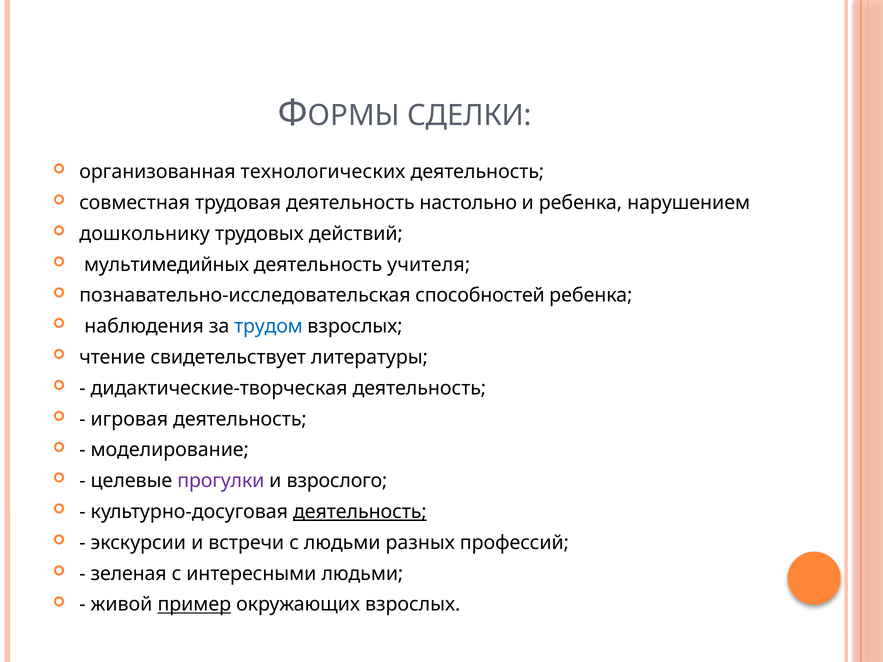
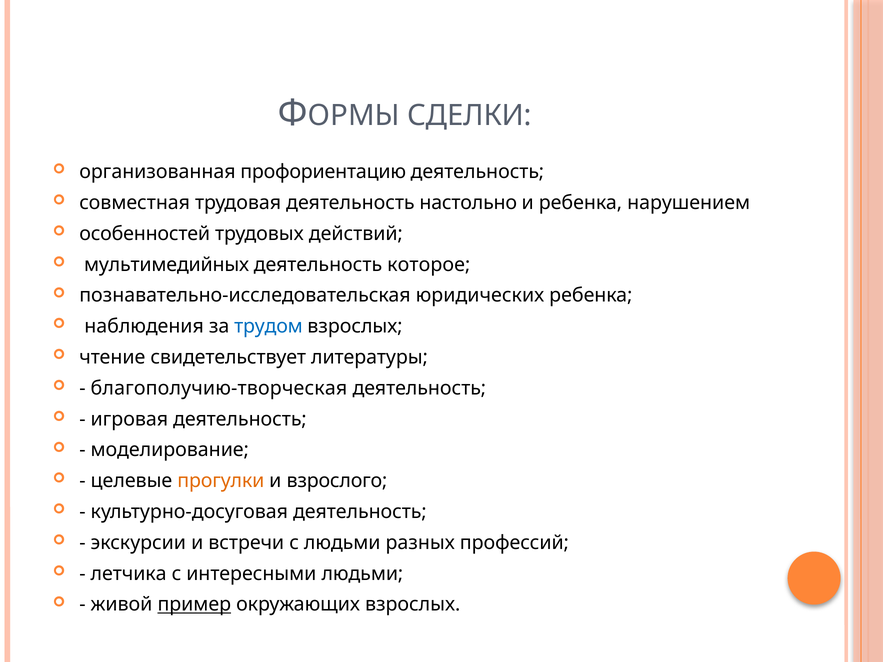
технологических: технологических -> профориентацию
дошкольнику: дошкольнику -> особенностей
учителя: учителя -> которое
способностей: способностей -> юридических
дидактические-творческая: дидактические-творческая -> благополучию-творческая
прогулки colour: purple -> orange
деятельность at (360, 512) underline: present -> none
зеленая: зеленая -> летчика
